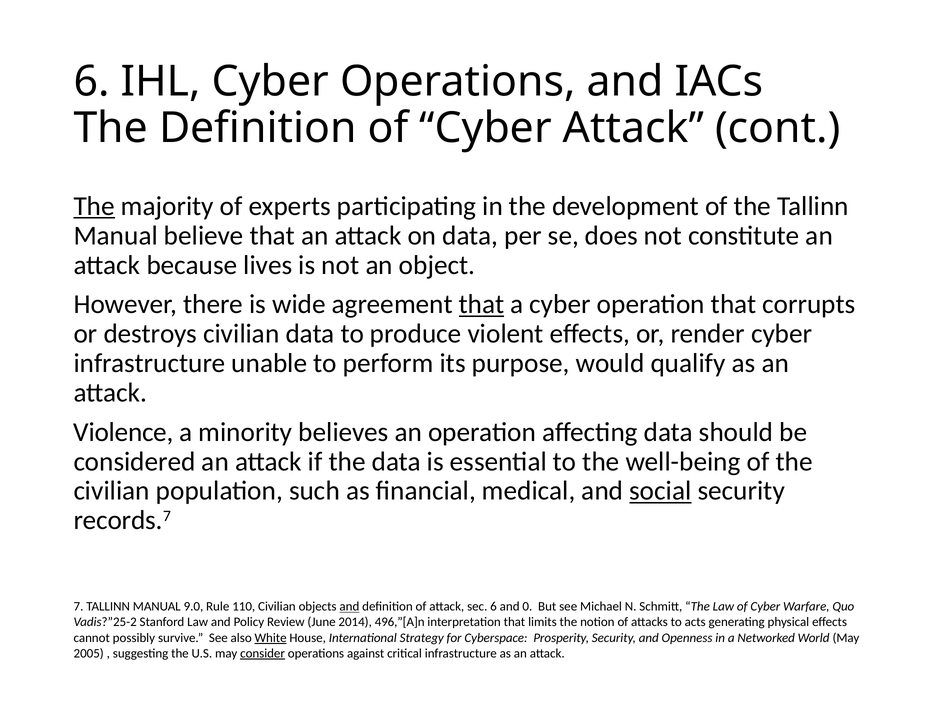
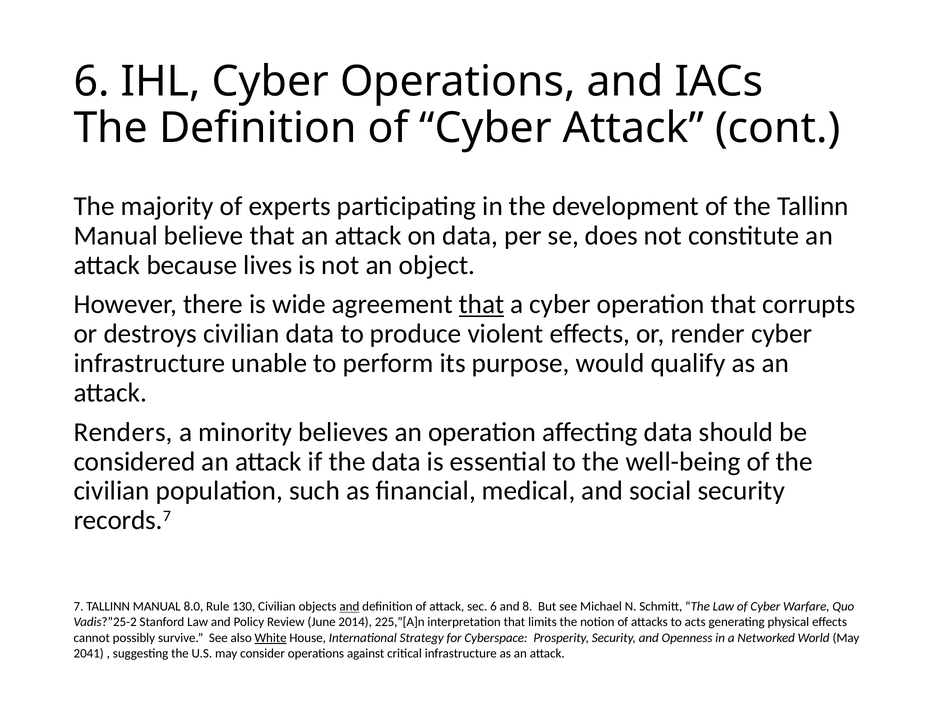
The at (94, 206) underline: present -> none
Violence: Violence -> Renders
social underline: present -> none
9.0: 9.0 -> 8.0
110: 110 -> 130
0: 0 -> 8
496,”[A]n: 496,”[A]n -> 225,”[A]n
2005: 2005 -> 2041
consider underline: present -> none
